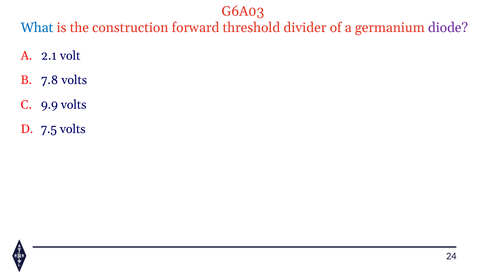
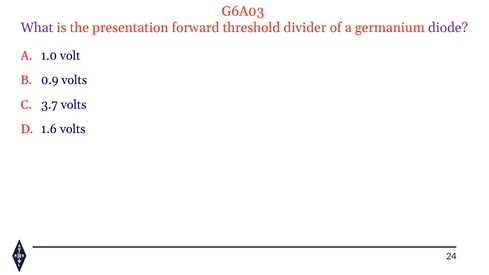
What colour: blue -> purple
construction: construction -> presentation
2.1: 2.1 -> 1.0
7.8: 7.8 -> 0.9
9.9: 9.9 -> 3.7
7.5: 7.5 -> 1.6
